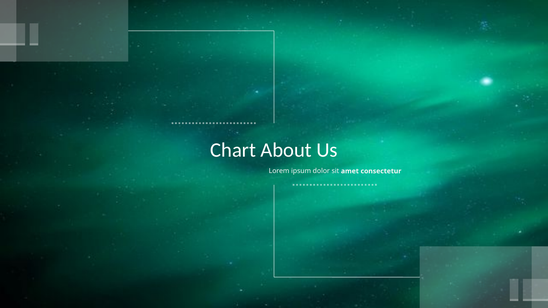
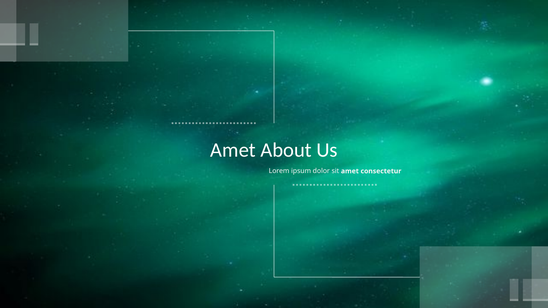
Chart at (233, 150): Chart -> Amet
